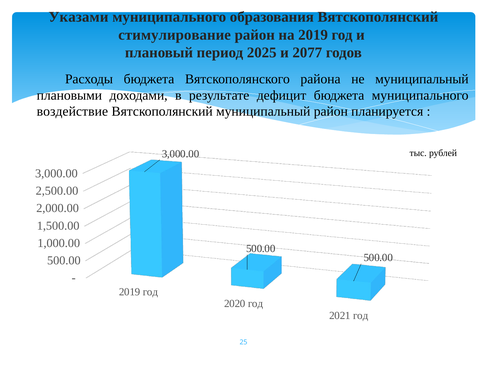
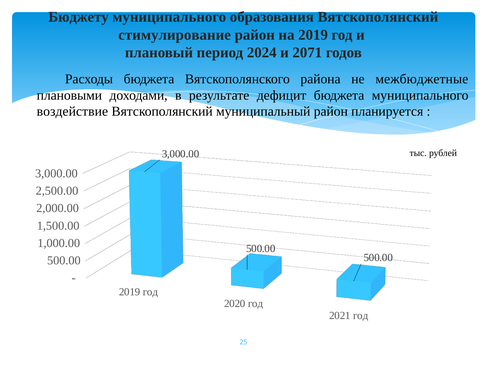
Указами: Указами -> Бюджету
2025: 2025 -> 2024
2077: 2077 -> 2071
не муниципальный: муниципальный -> межбюджетные
